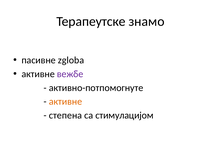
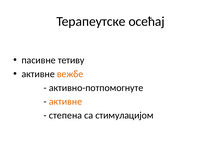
знамо: знамо -> осећај
zgloba: zgloba -> тетиву
вежбе colour: purple -> orange
